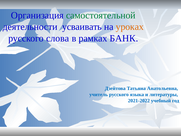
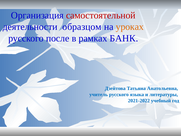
самостоятельной colour: green -> red
усваивать: усваивать -> образцом
слова: слова -> после
